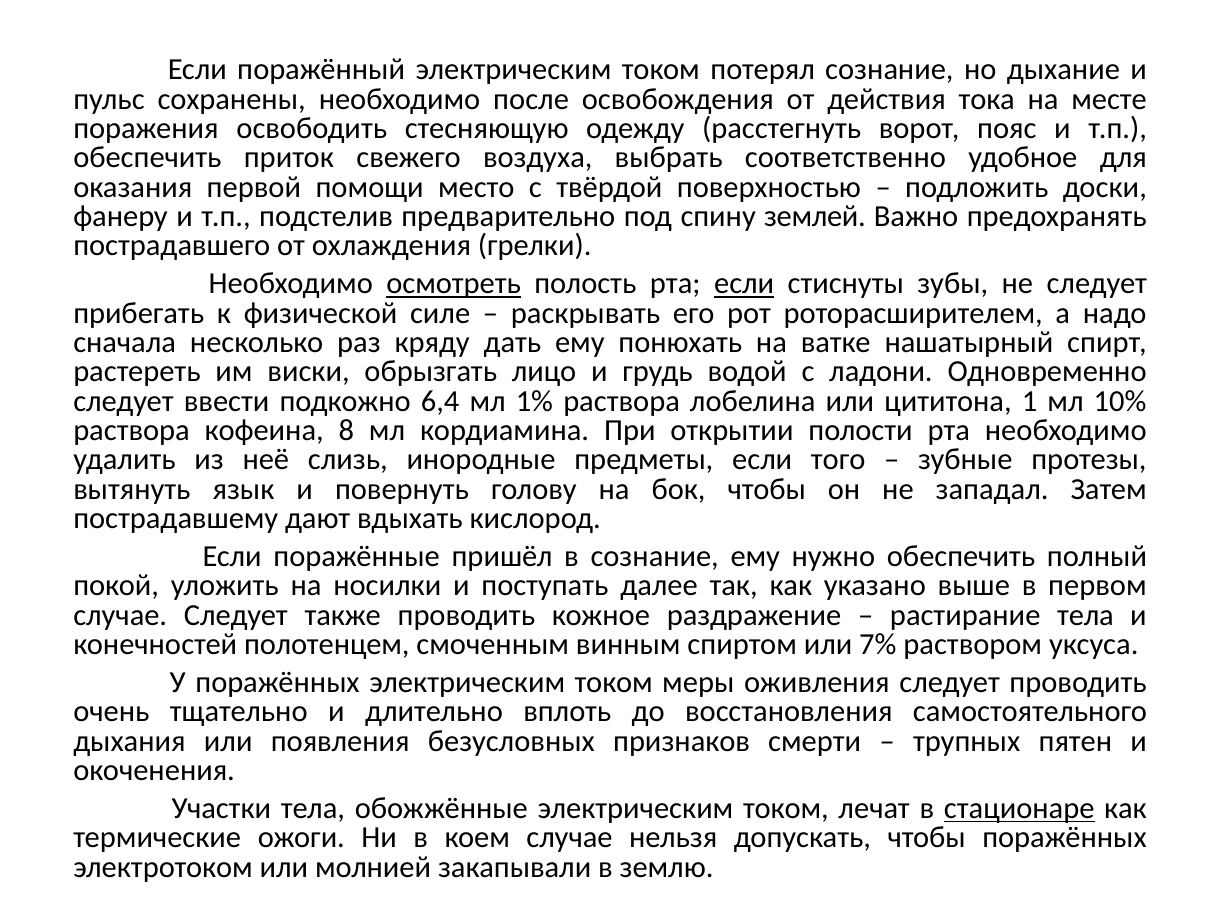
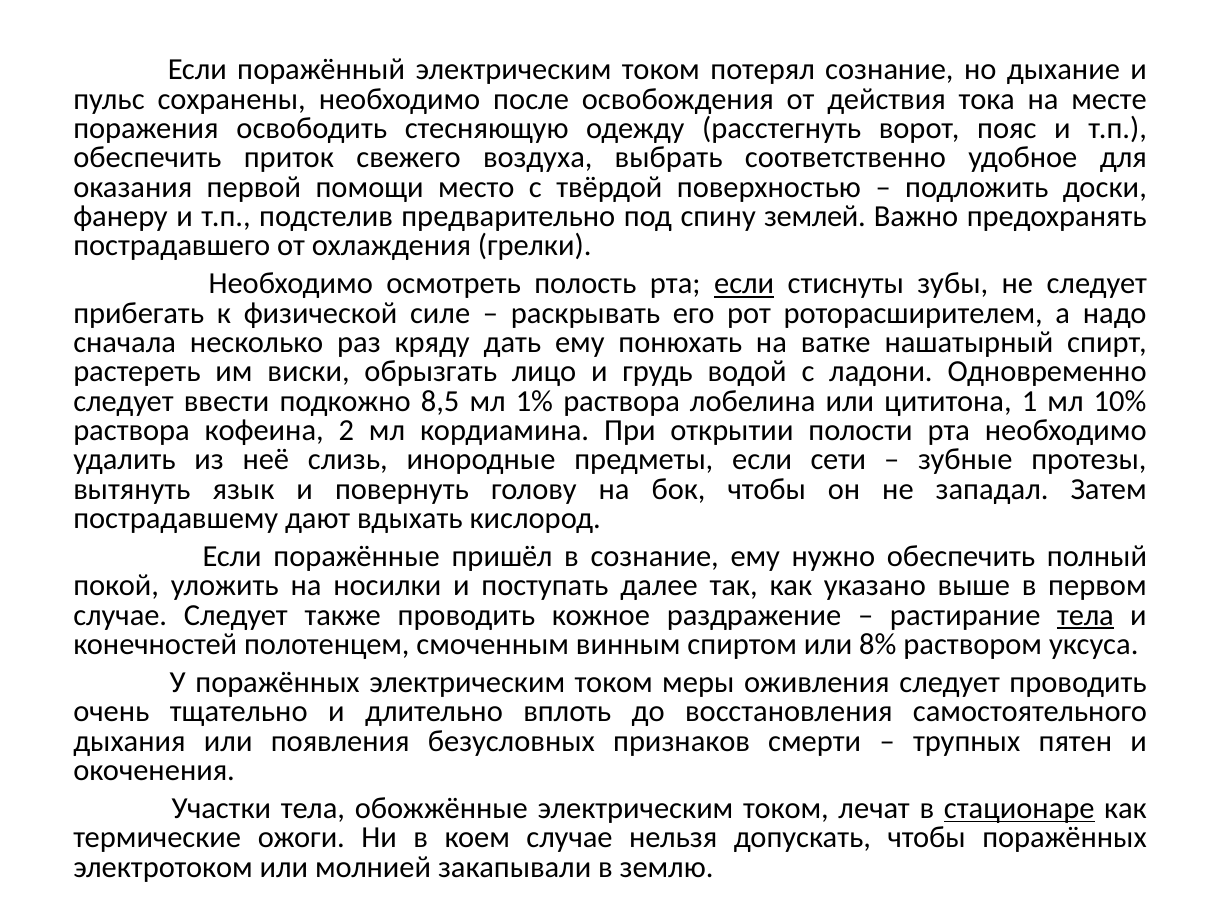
осмотреть underline: present -> none
6,4: 6,4 -> 8,5
8: 8 -> 2
того: того -> сети
тела at (1085, 615) underline: none -> present
7%: 7% -> 8%
